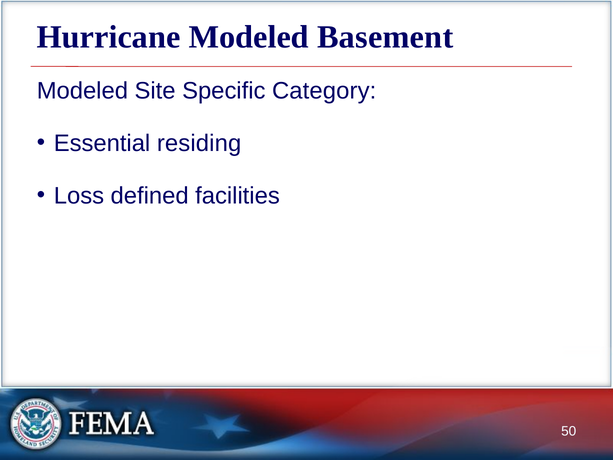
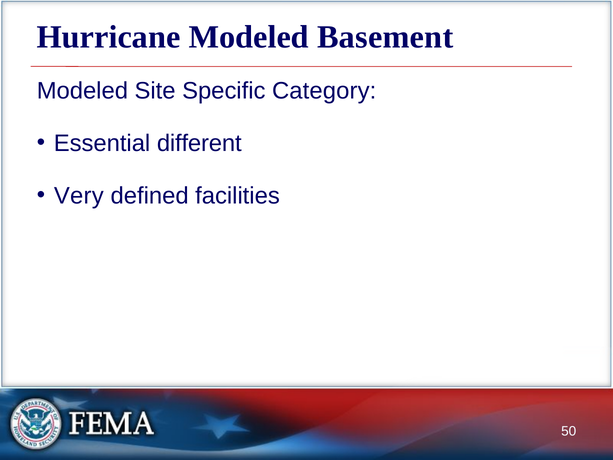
residing: residing -> different
Loss: Loss -> Very
